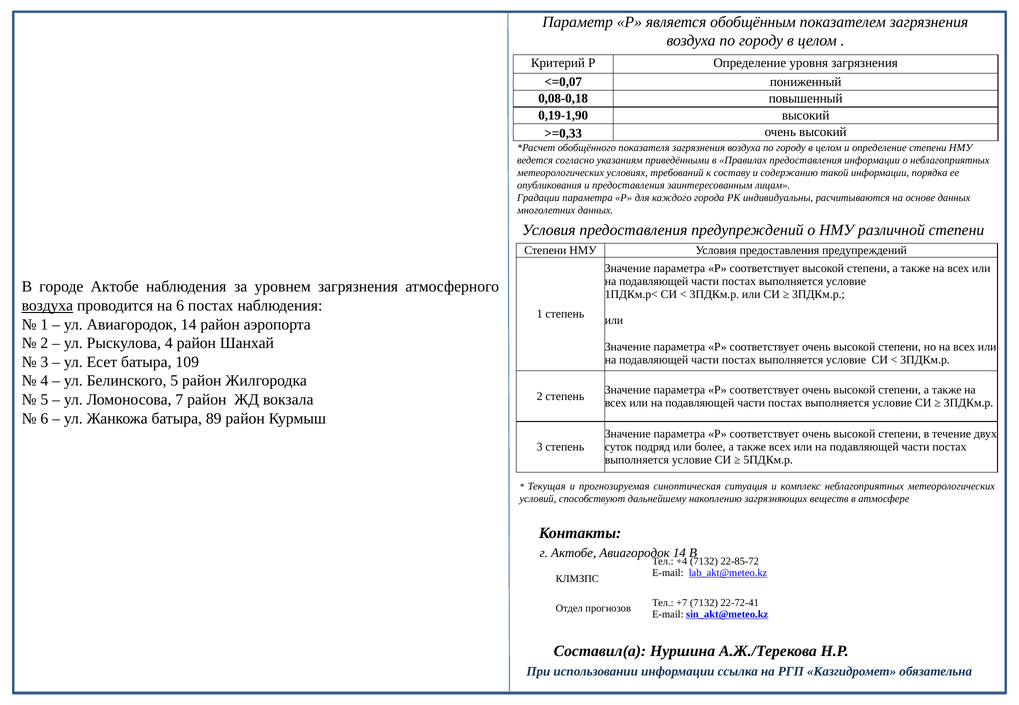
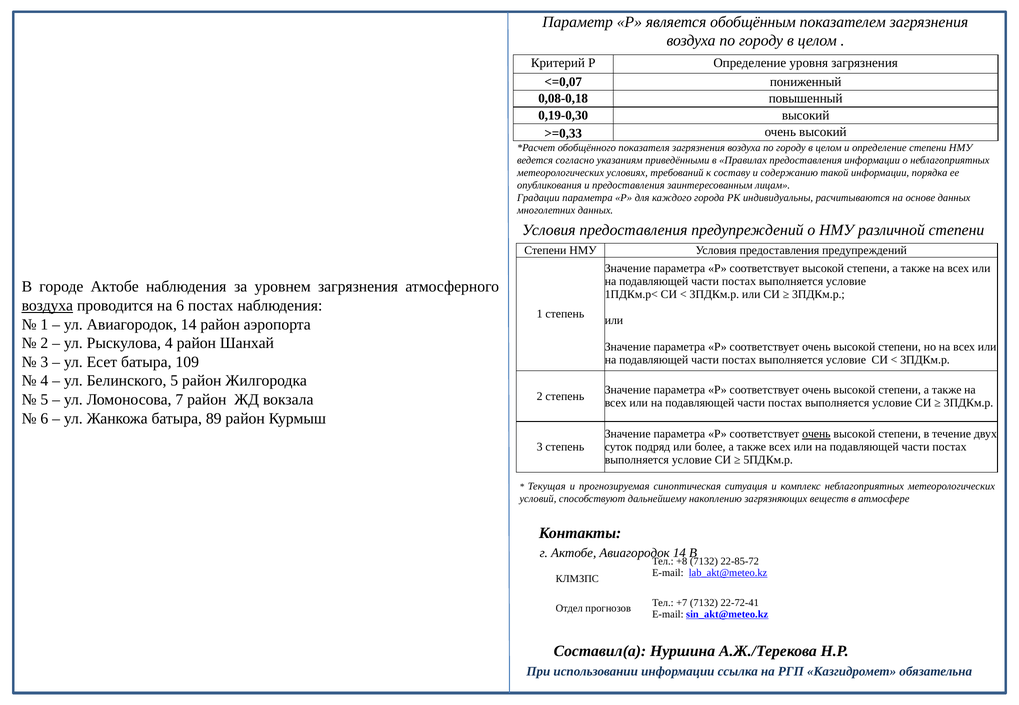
0,19-1,90: 0,19-1,90 -> 0,19-0,30
очень at (816, 434) underline: none -> present
+4: +4 -> +8
